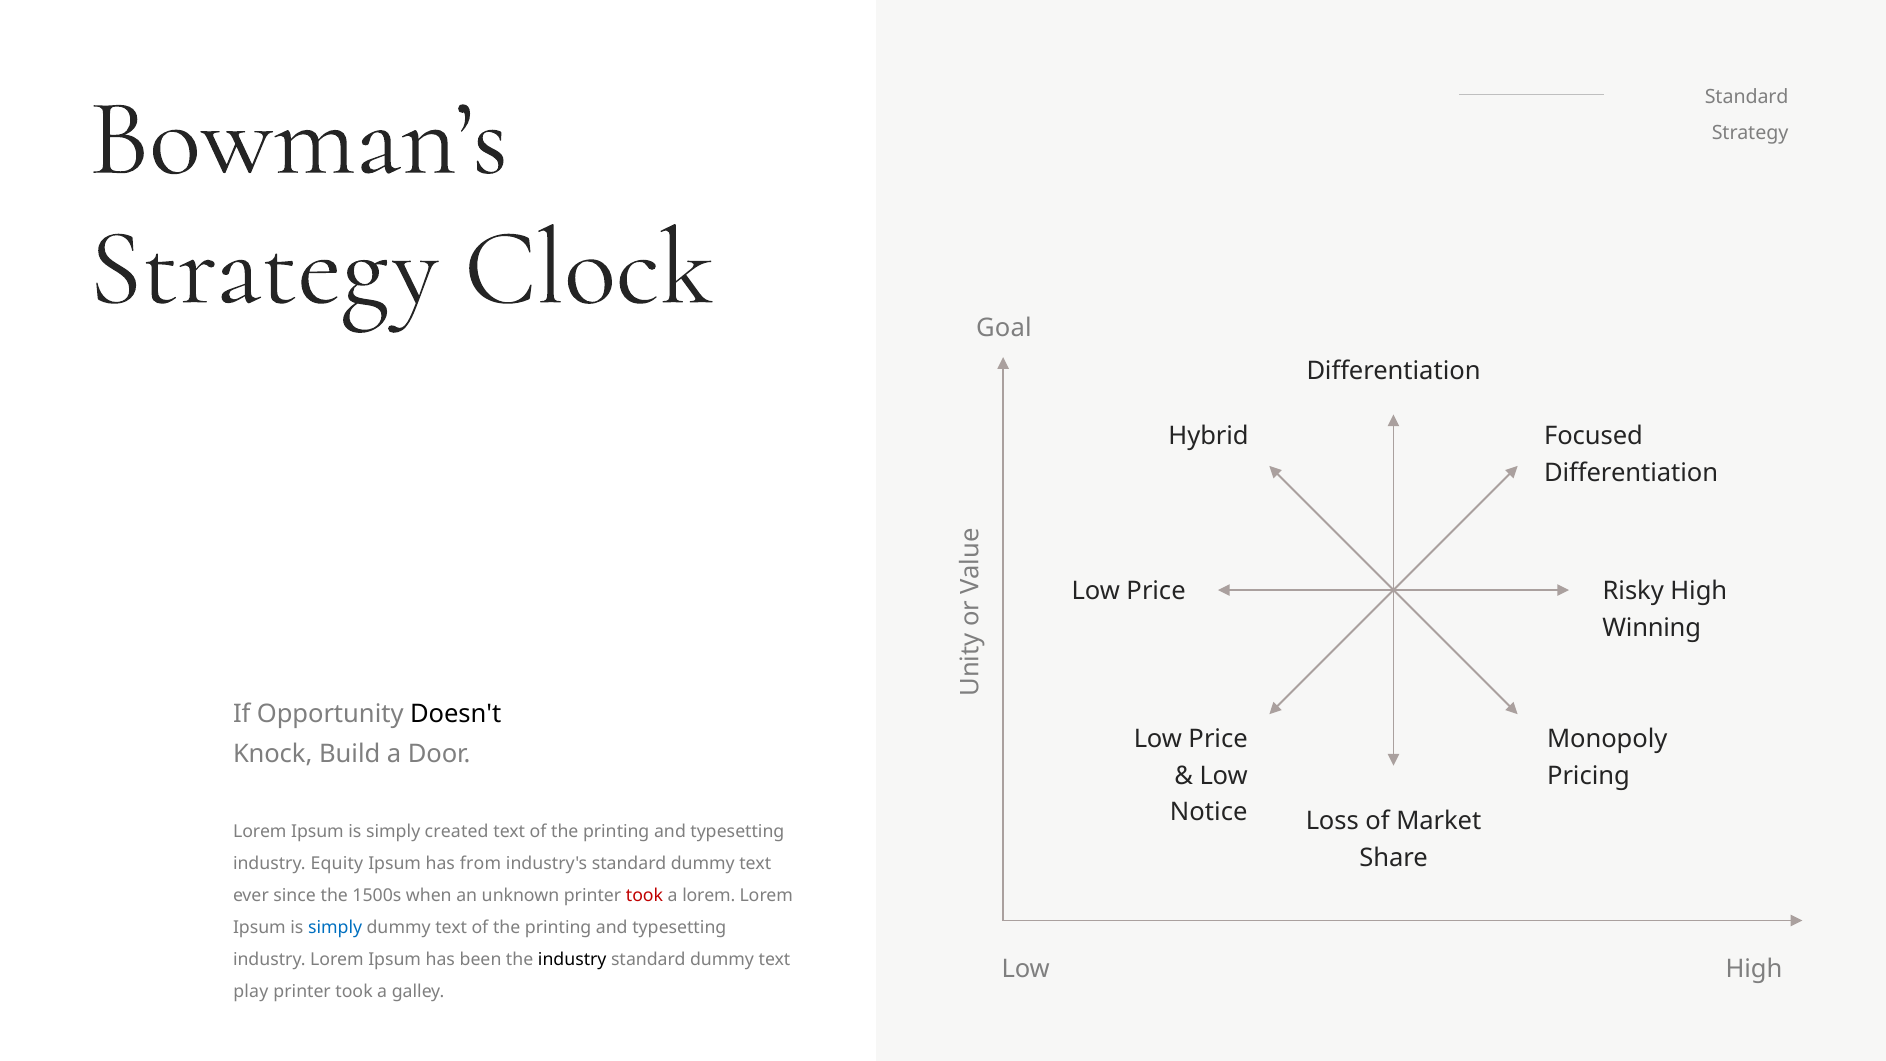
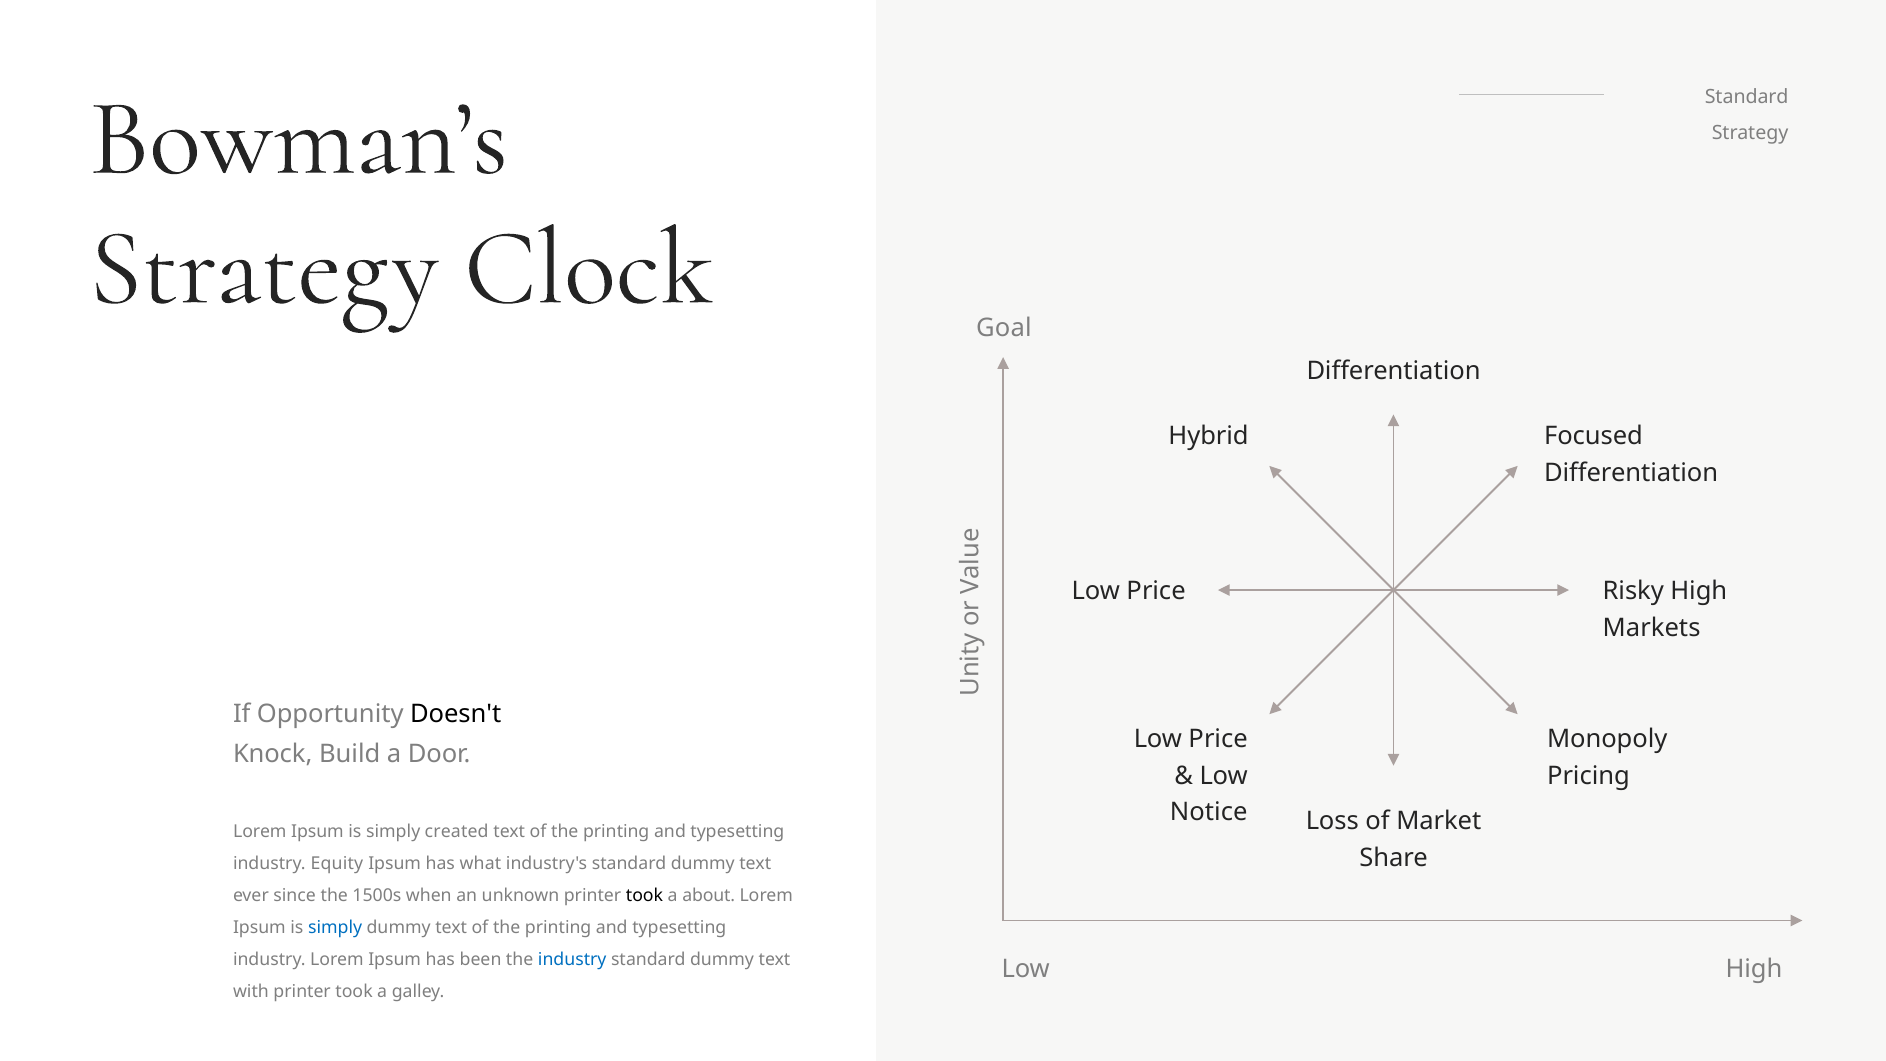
Winning: Winning -> Markets
from: from -> what
took at (645, 896) colour: red -> black
a lorem: lorem -> about
industry at (572, 960) colour: black -> blue
play: play -> with
